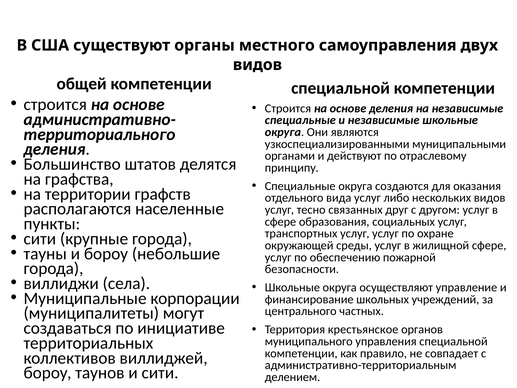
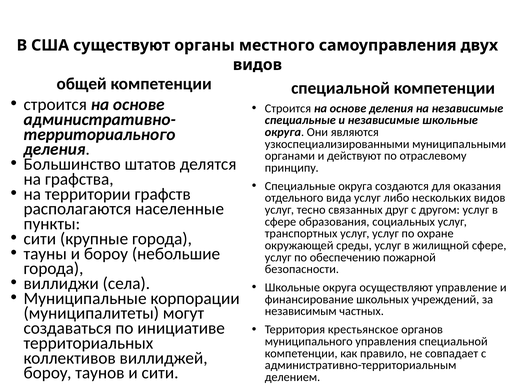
центрального: центрального -> независимым
